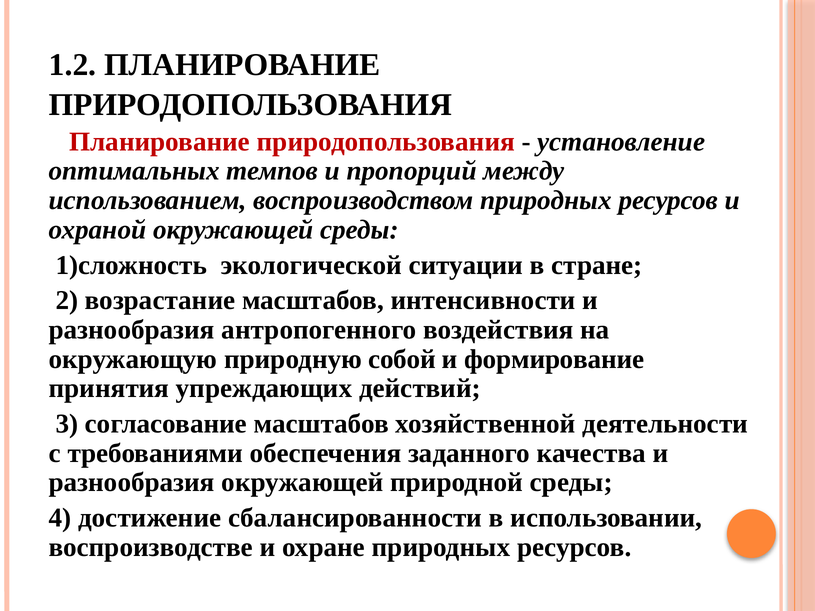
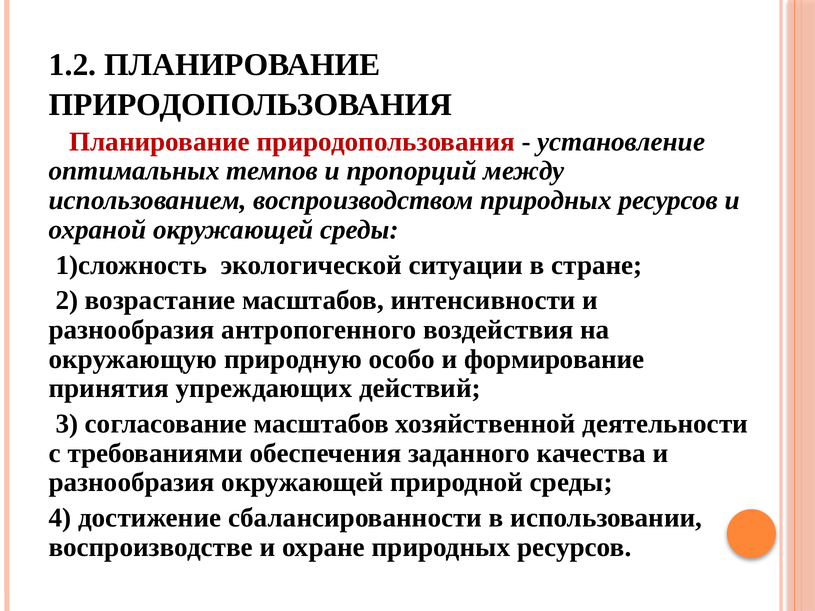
собой: собой -> особо
